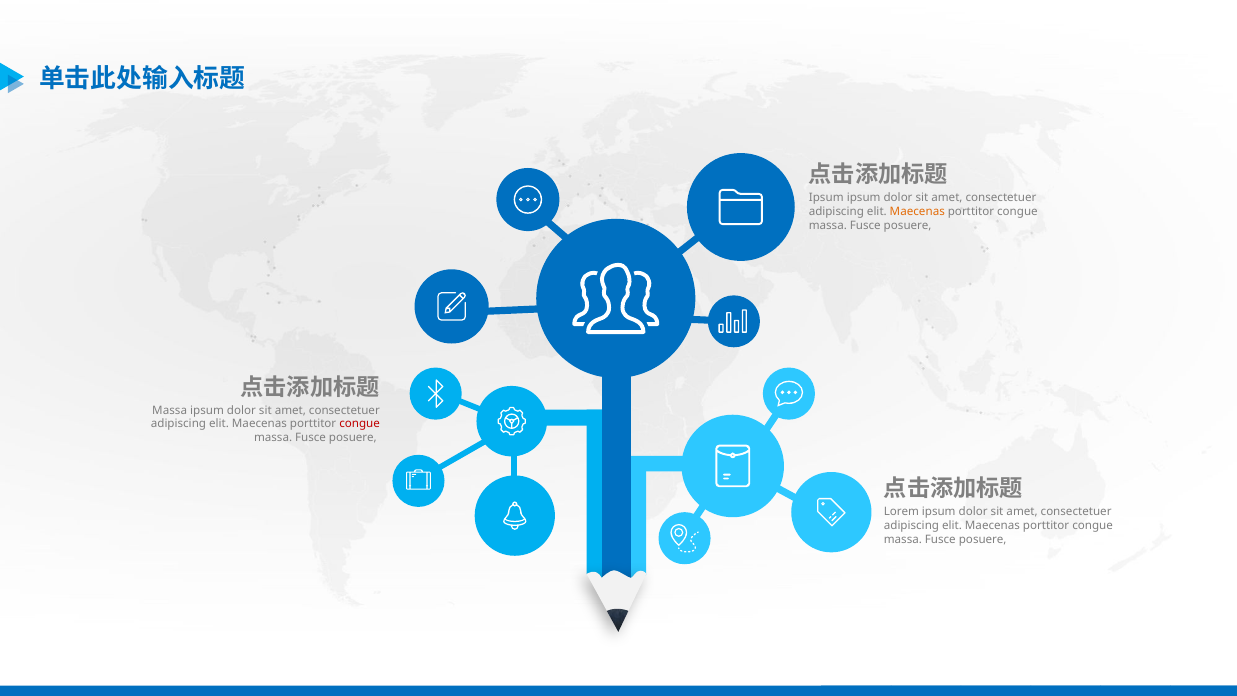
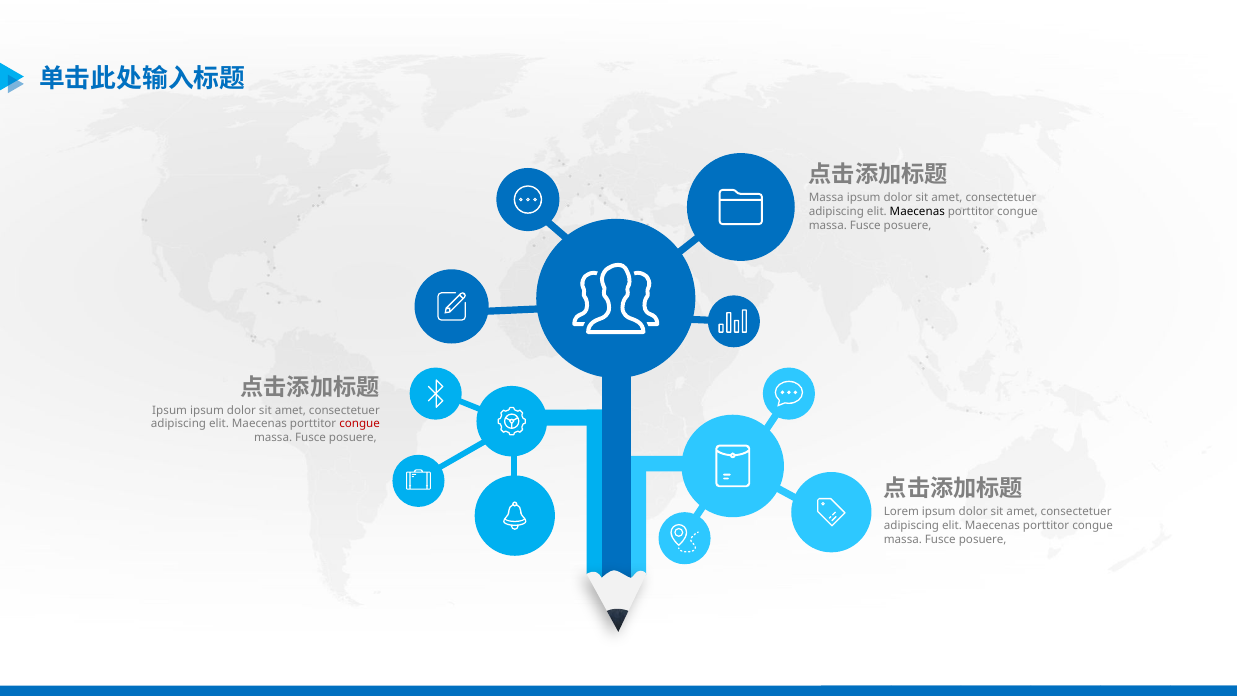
Ipsum at (826, 198): Ipsum -> Massa
Maecenas at (917, 212) colour: orange -> black
Massa at (170, 410): Massa -> Ipsum
